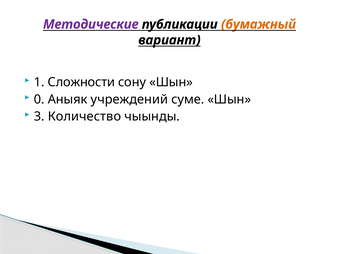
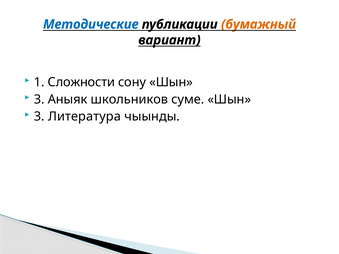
Методические colour: purple -> blue
0 at (39, 99): 0 -> 3
учреждений: учреждений -> школьников
Количество: Количество -> Литература
